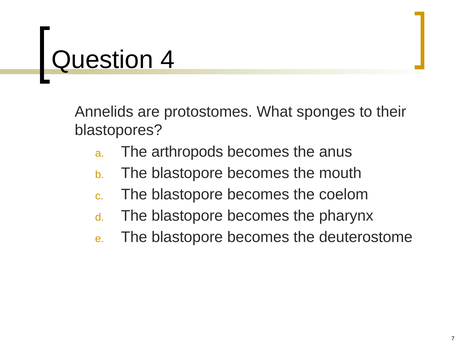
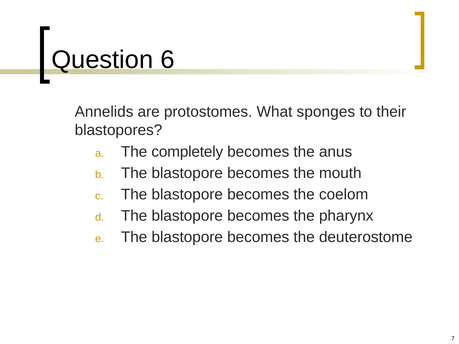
4: 4 -> 6
arthropods: arthropods -> completely
